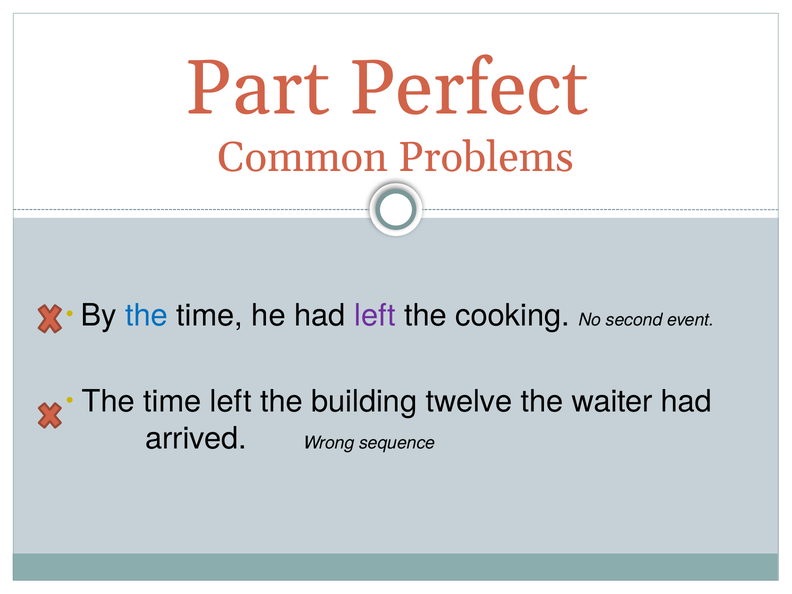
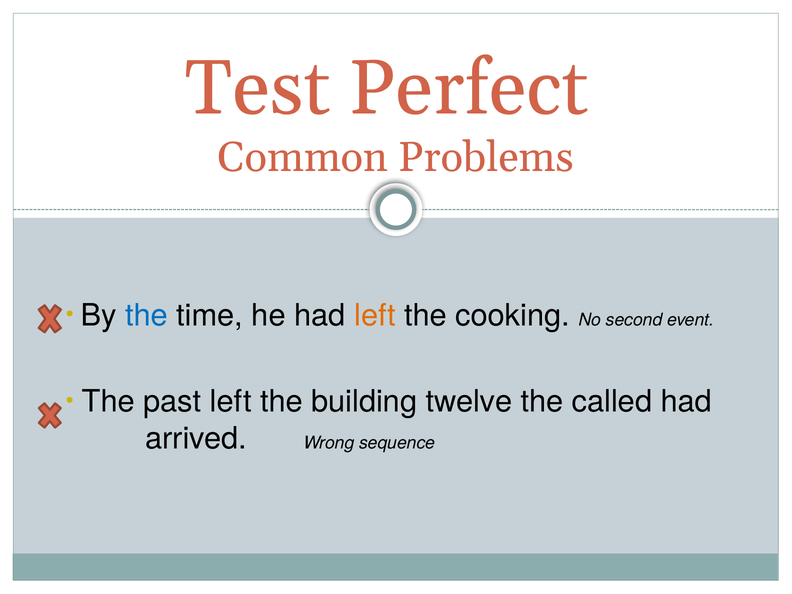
Part: Part -> Test
left at (375, 315) colour: purple -> orange
time at (172, 402): time -> past
waiter: waiter -> called
